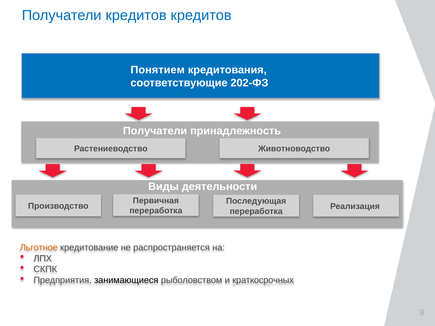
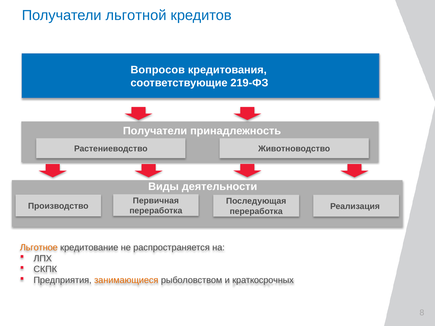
Получатели кредитов: кредитов -> льготной
Понятием: Понятием -> Вопросов
202-ФЗ: 202-ФЗ -> 219-ФЗ
занимающиеся colour: black -> orange
